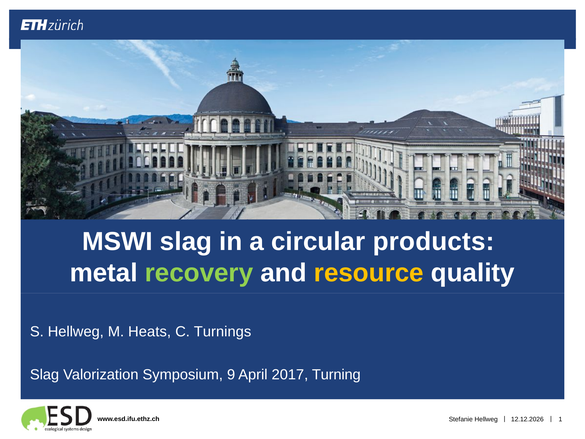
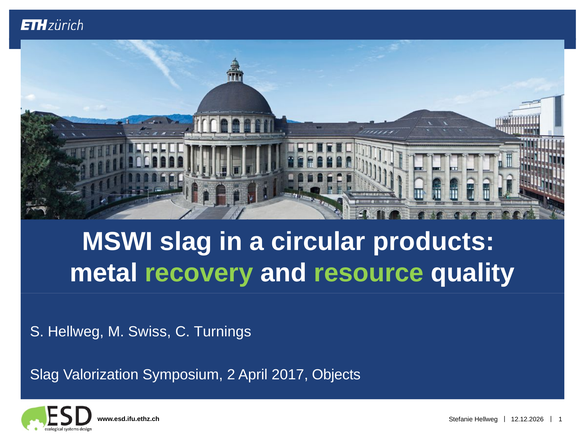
resource colour: yellow -> light green
Heats: Heats -> Swiss
9: 9 -> 2
Turning: Turning -> Objects
